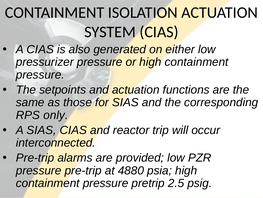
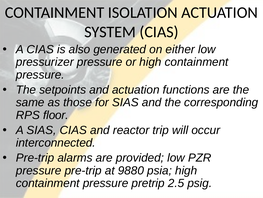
only: only -> floor
4880: 4880 -> 9880
